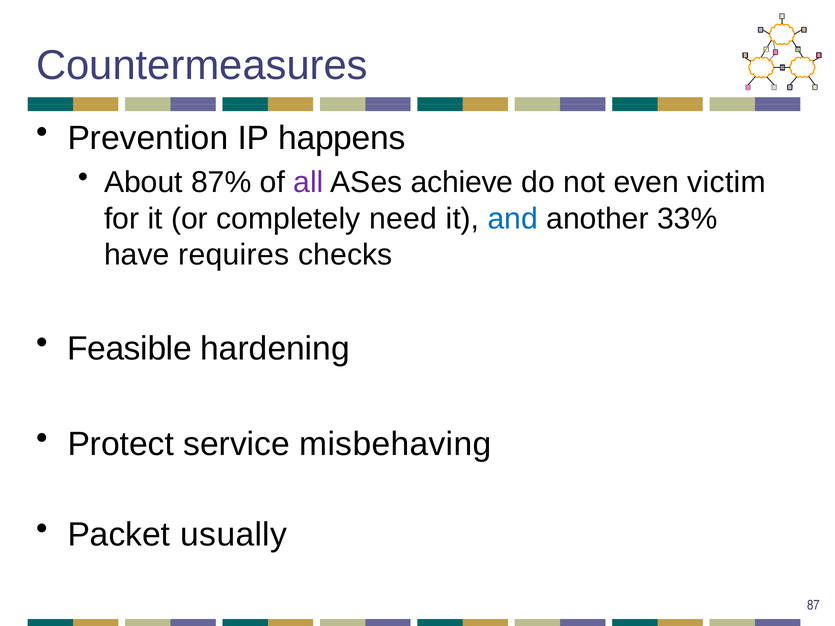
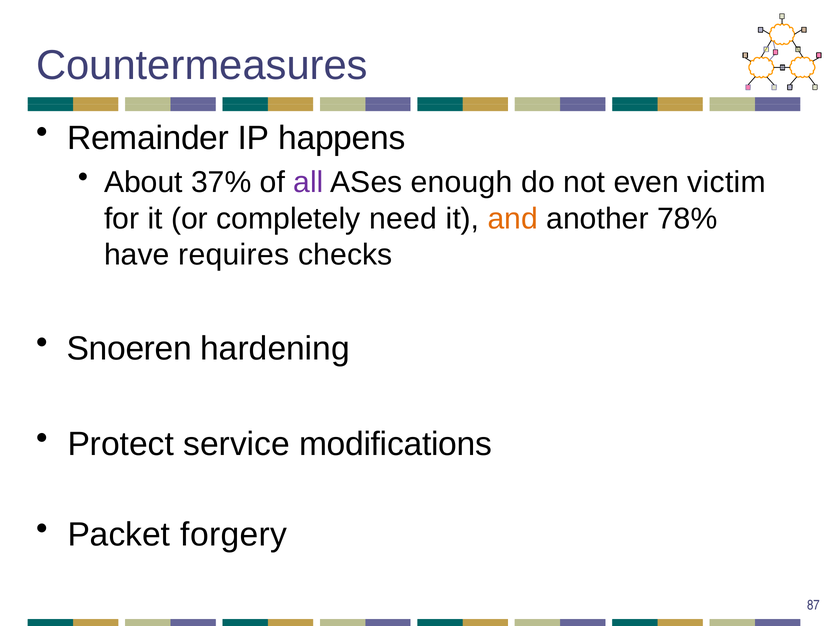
Prevention: Prevention -> Remainder
87%: 87% -> 37%
achieve: achieve -> enough
and colour: blue -> orange
33%: 33% -> 78%
Feasible: Feasible -> Snoeren
misbehaving: misbehaving -> modifications
usually: usually -> forgery
